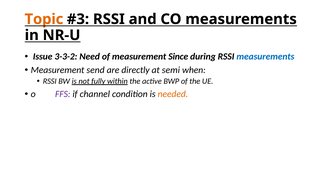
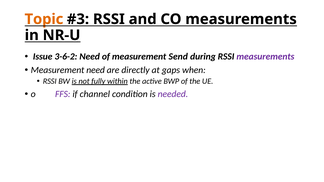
3-3-2: 3-3-2 -> 3-6-2
Since: Since -> Send
measurements at (265, 57) colour: blue -> purple
Measurement send: send -> need
semi: semi -> gaps
needed colour: orange -> purple
